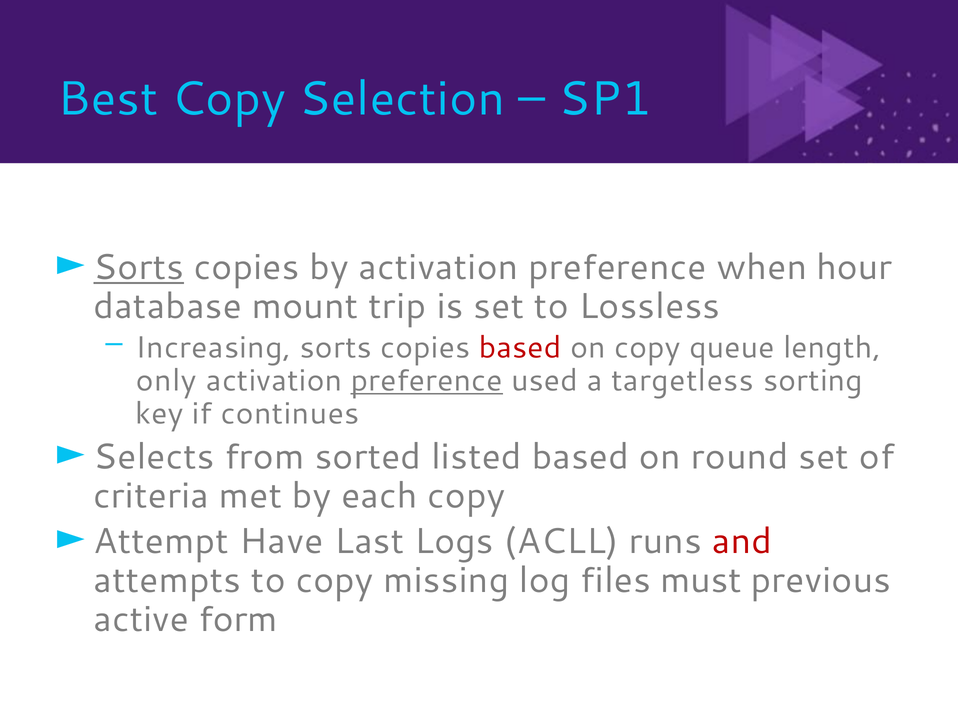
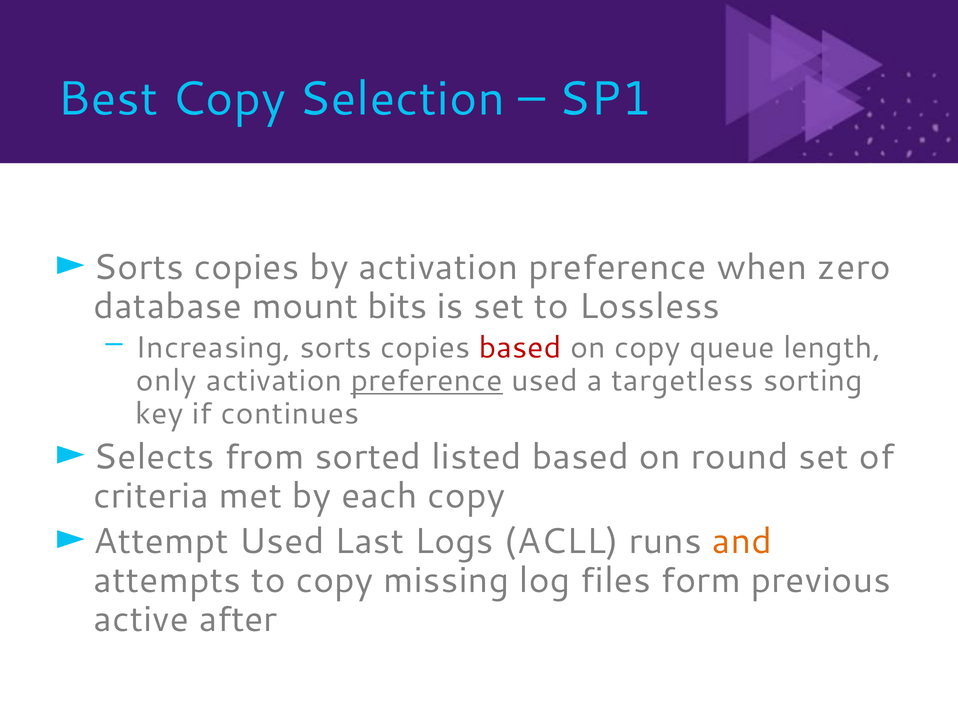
Sorts at (139, 267) underline: present -> none
hour: hour -> zero
trip: trip -> bits
Attempt Have: Have -> Used
and colour: red -> orange
must: must -> form
form: form -> after
